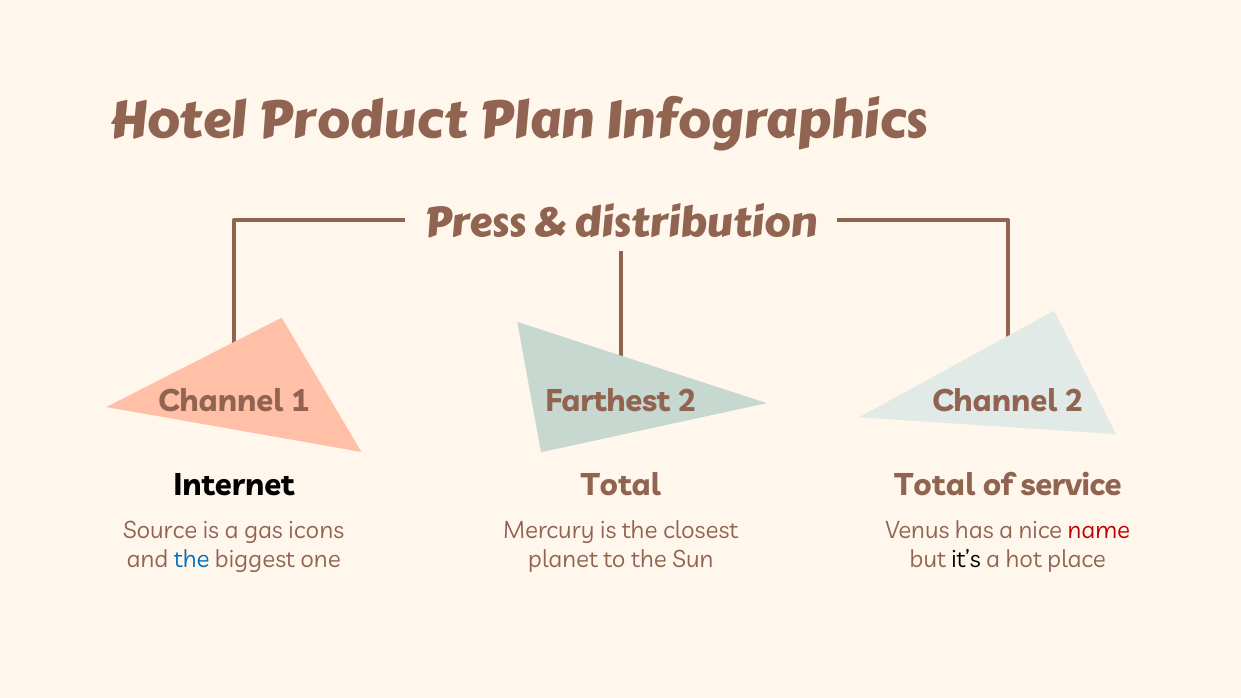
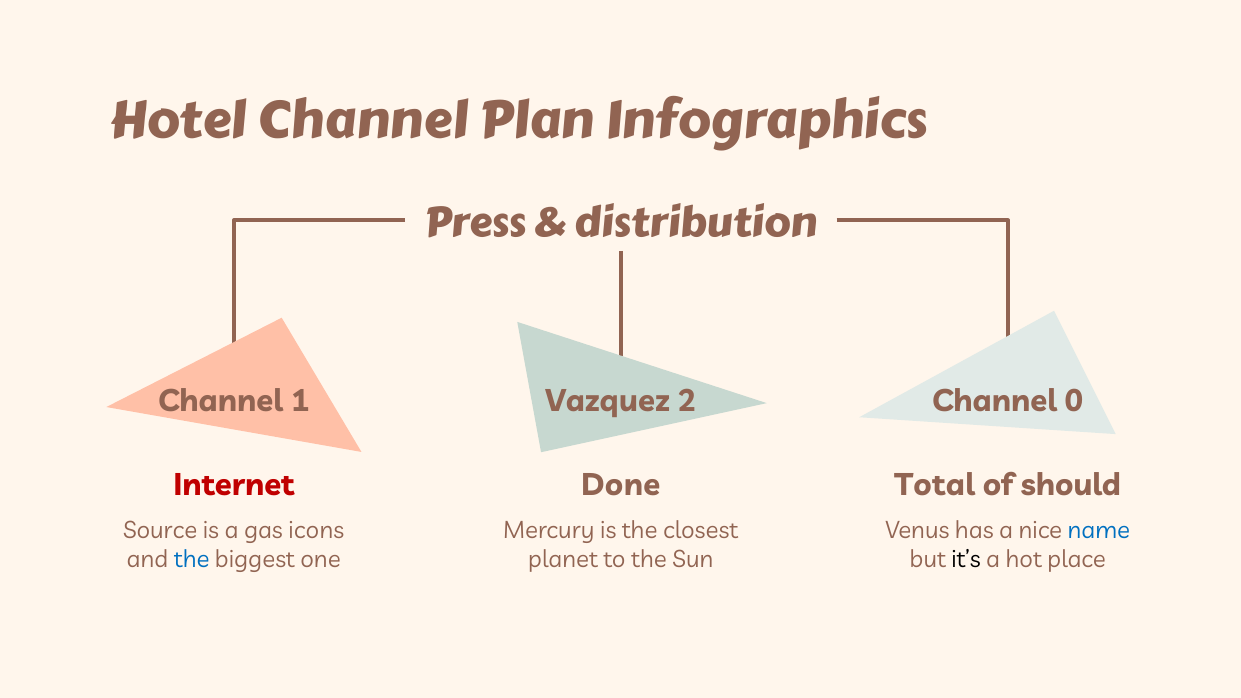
Hotel Product: Product -> Channel
Farthest: Farthest -> Vazquez
Channel 2: 2 -> 0
Internet colour: black -> red
Total at (621, 485): Total -> Done
service: service -> should
name colour: red -> blue
